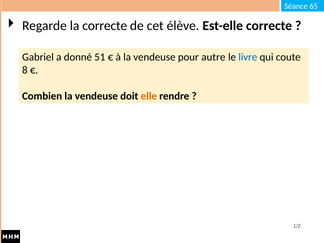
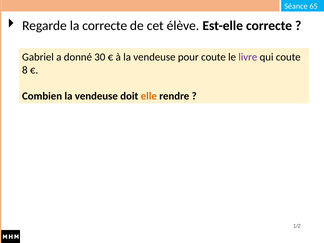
51: 51 -> 30
pour autre: autre -> coute
livre colour: blue -> purple
